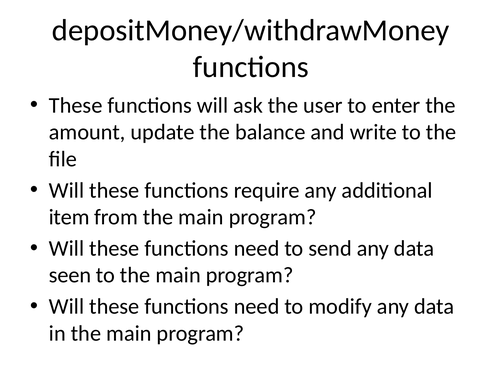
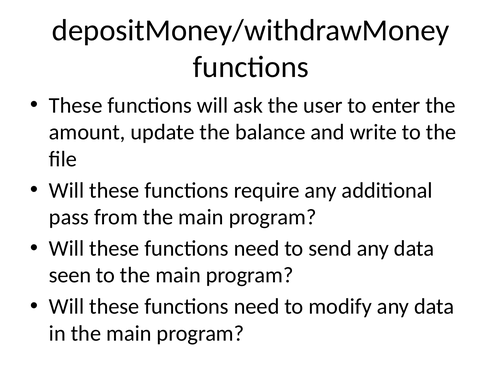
item: item -> pass
